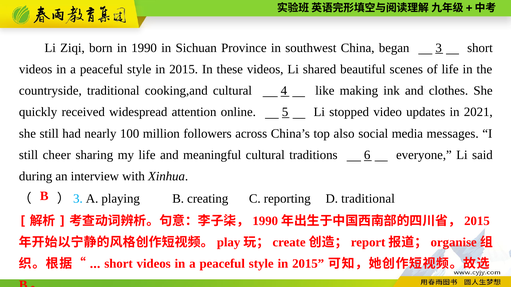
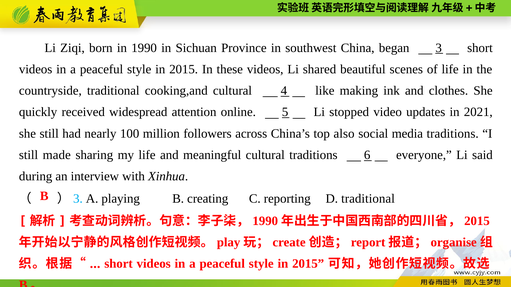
media messages: messages -> traditions
cheer: cheer -> made
